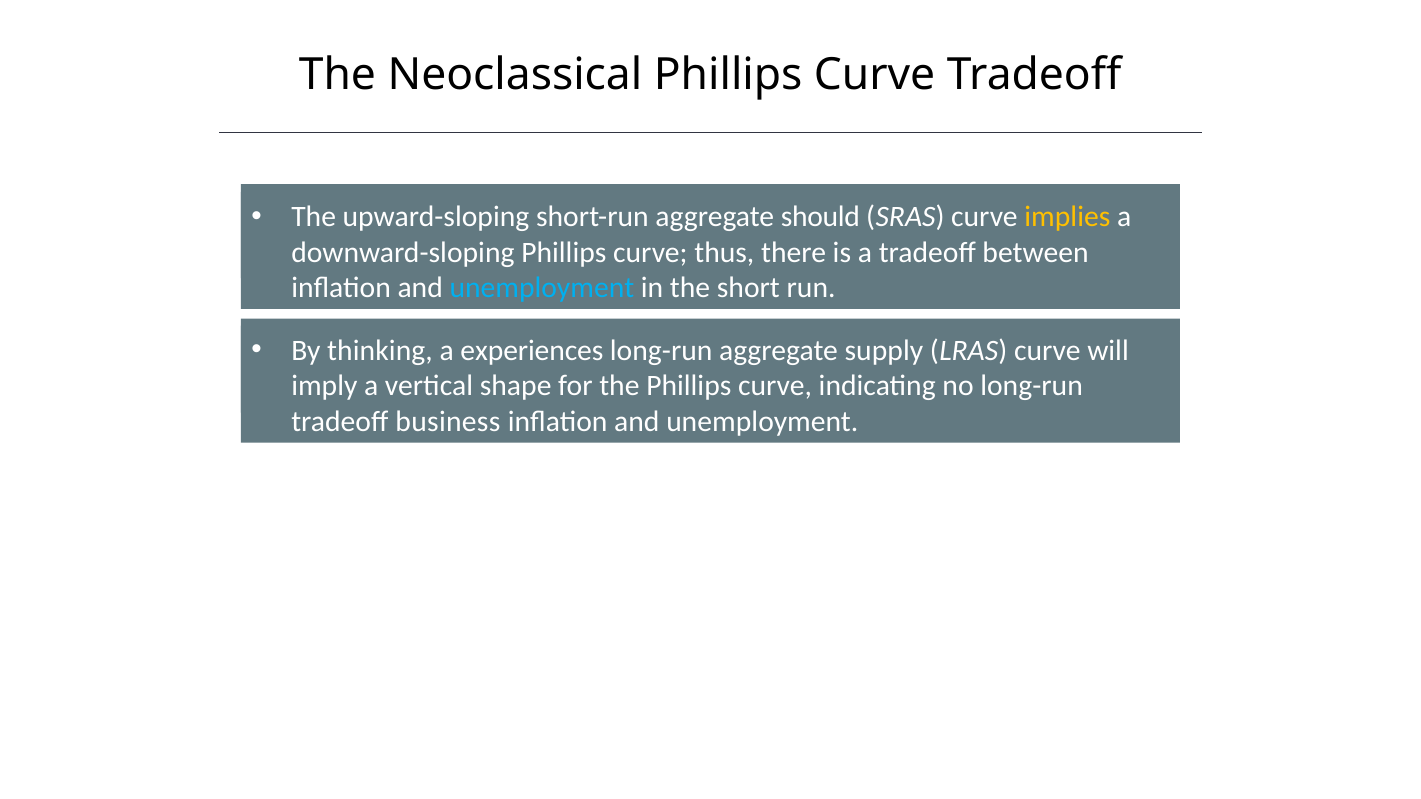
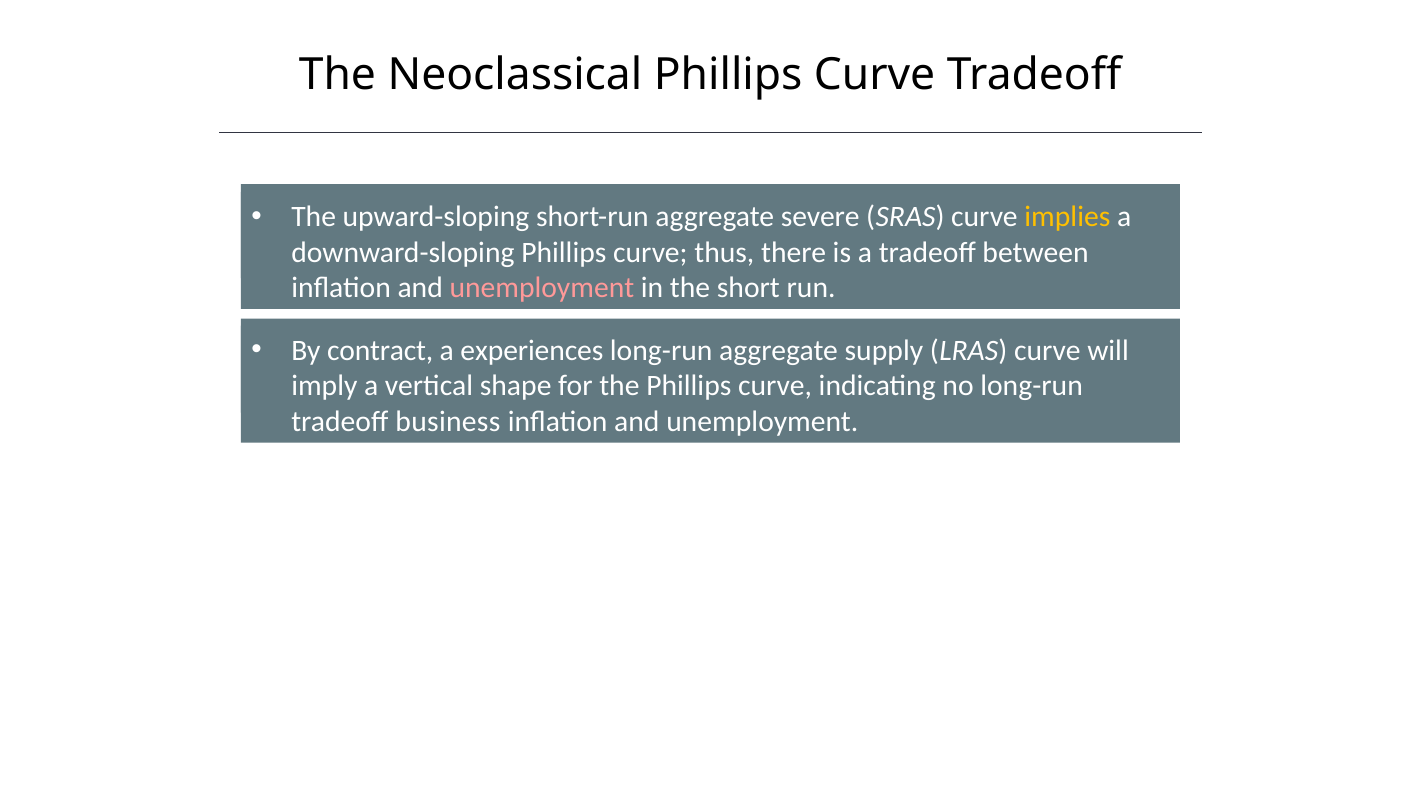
should: should -> severe
unemployment at (542, 288) colour: light blue -> pink
thinking: thinking -> contract
